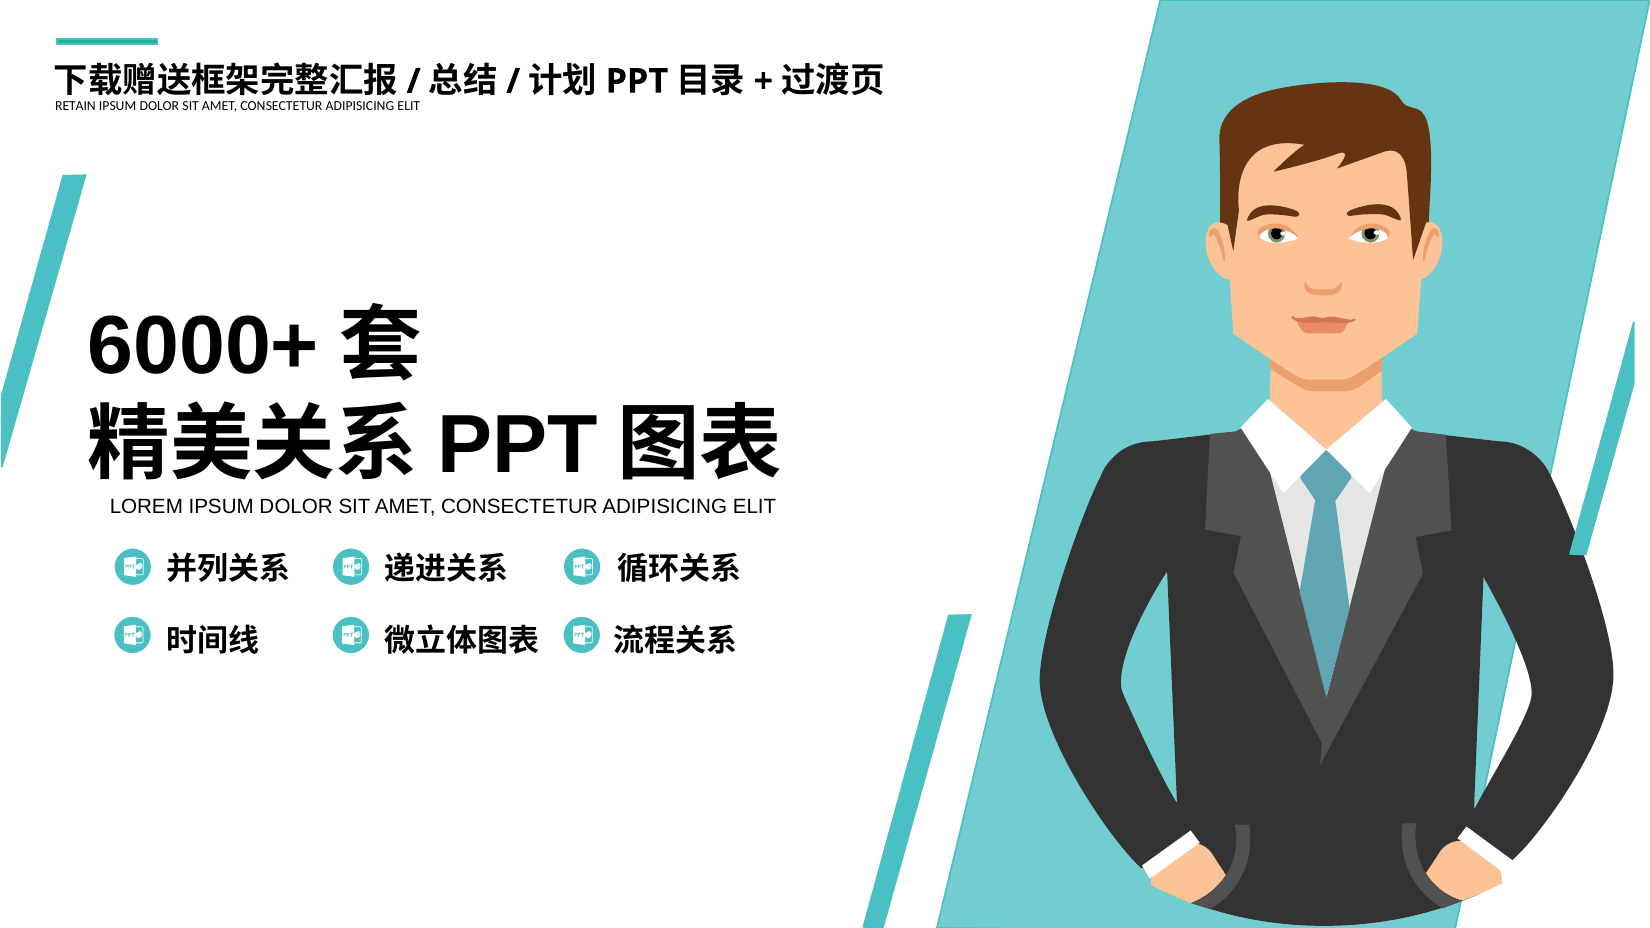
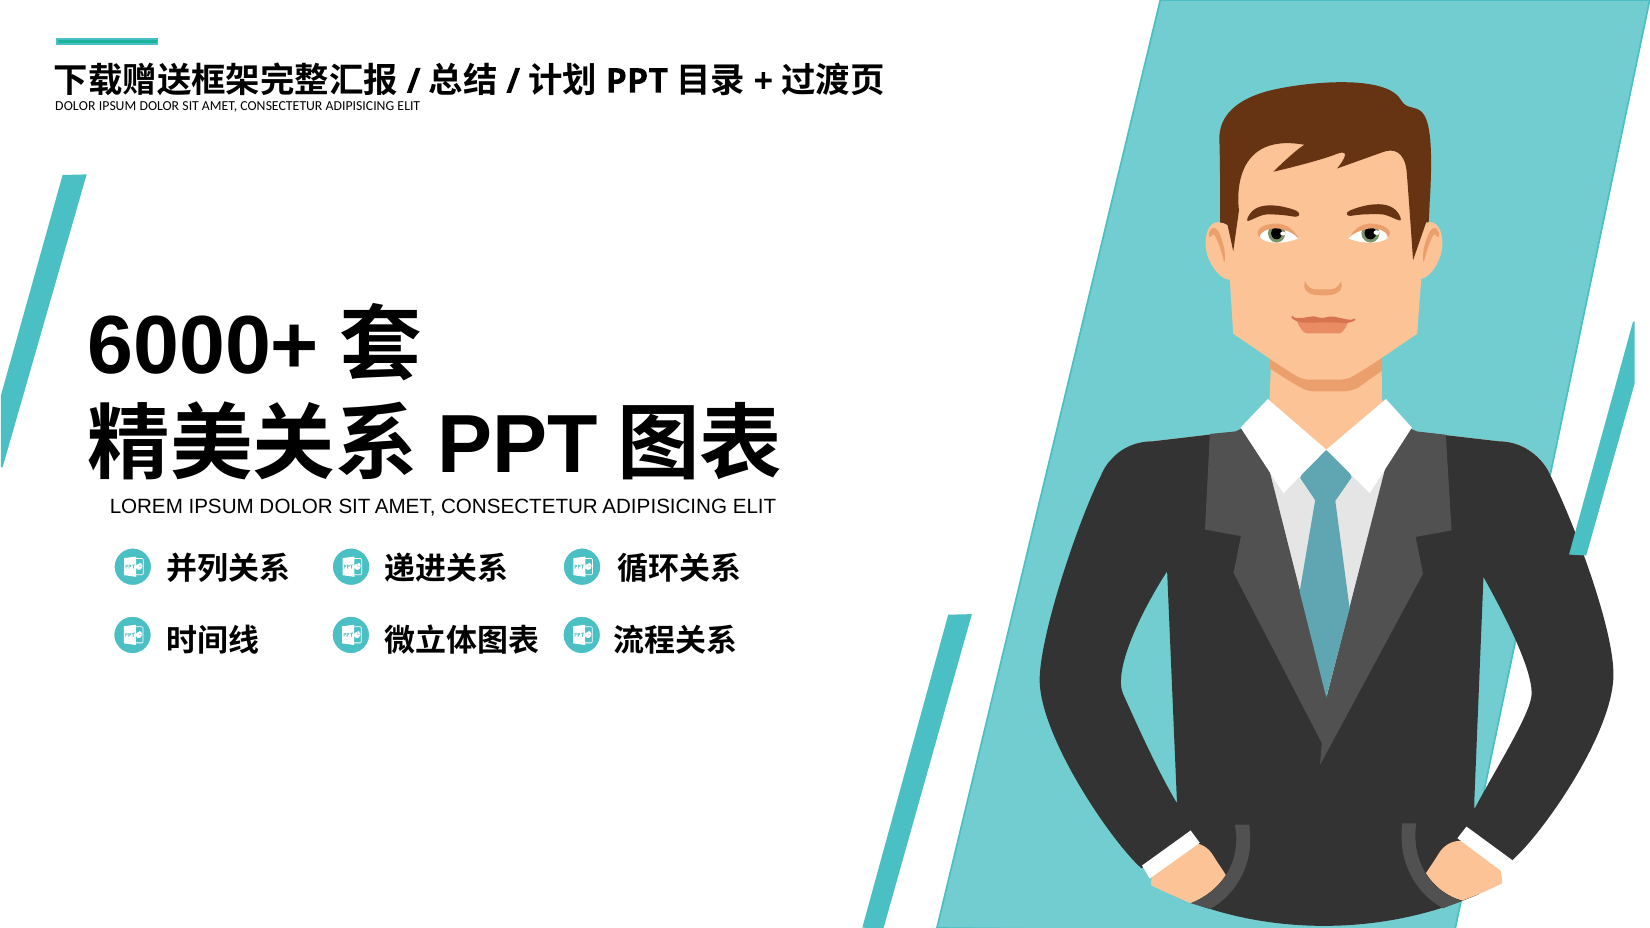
RETAIN at (75, 106): RETAIN -> DOLOR
